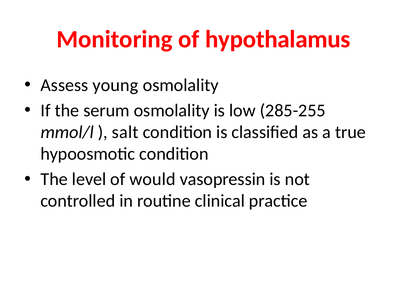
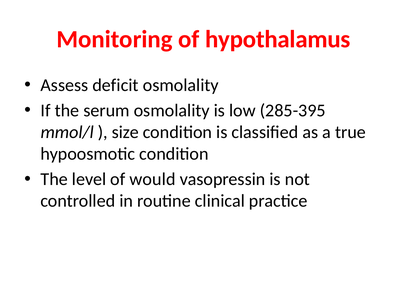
young: young -> deficit
285-255: 285-255 -> 285-395
salt: salt -> size
